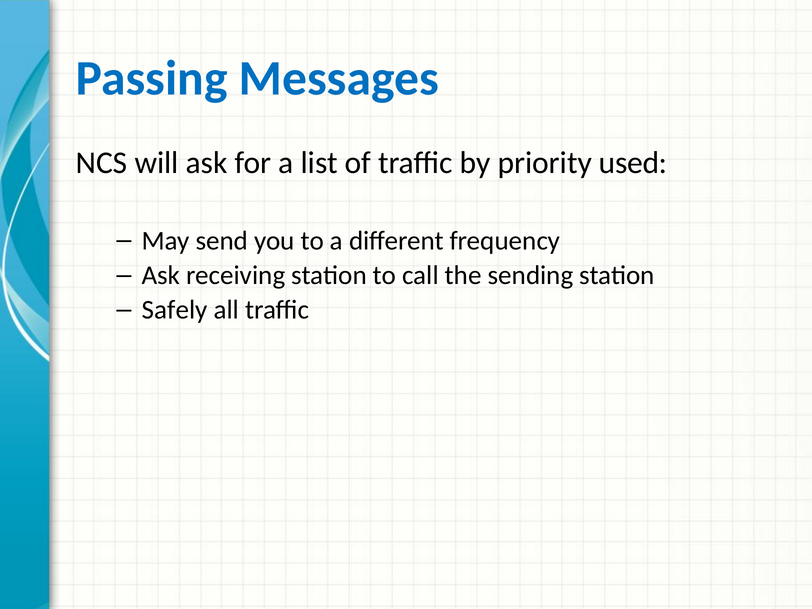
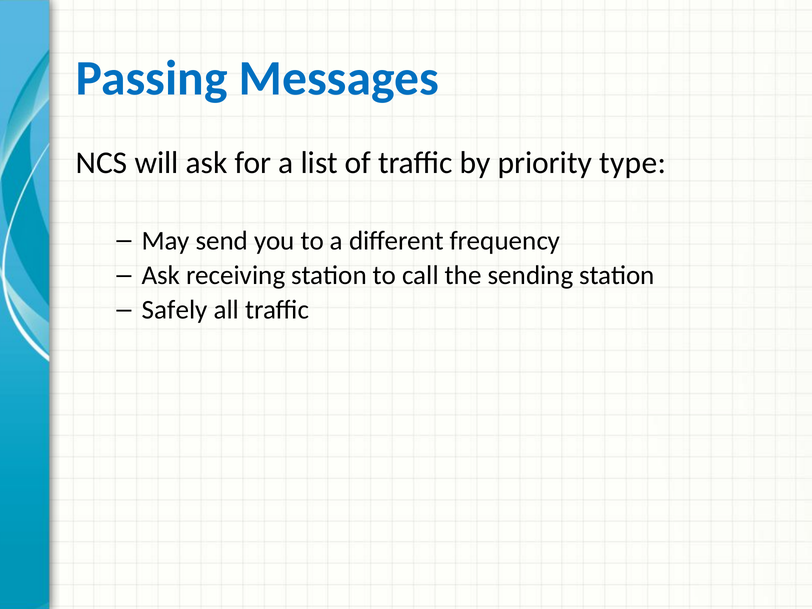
used: used -> type
